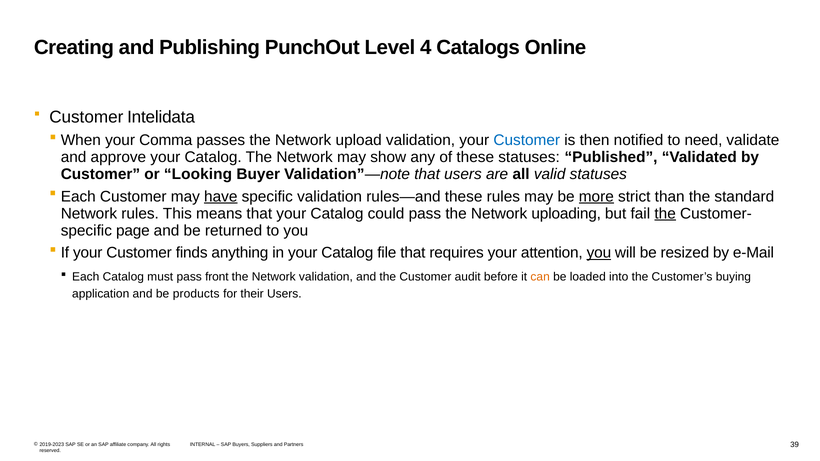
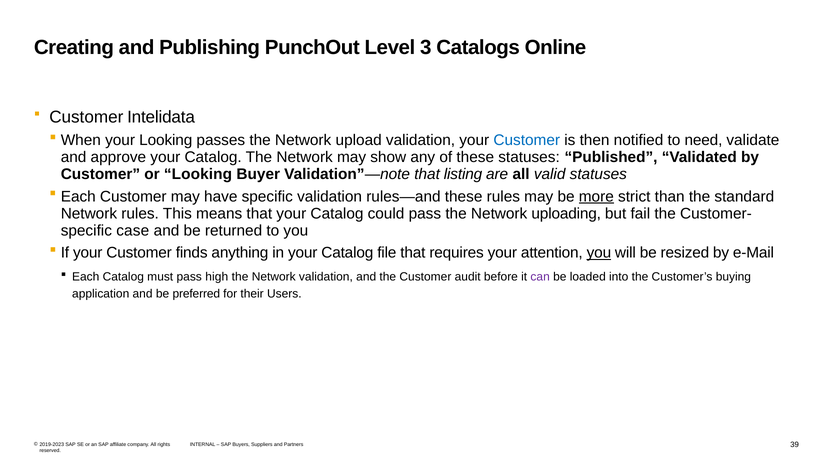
4: 4 -> 3
your Comma: Comma -> Looking
that users: users -> listing
have underline: present -> none
the at (665, 214) underline: present -> none
page: page -> case
front: front -> high
can colour: orange -> purple
products: products -> preferred
